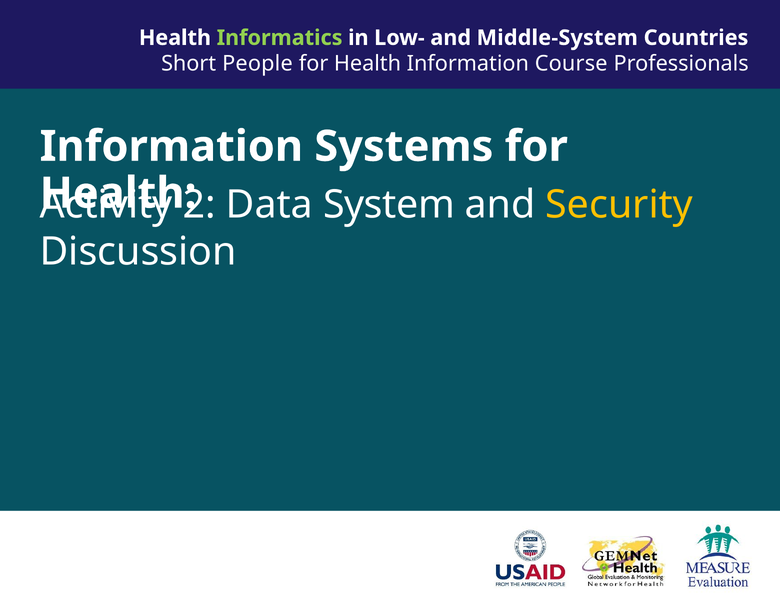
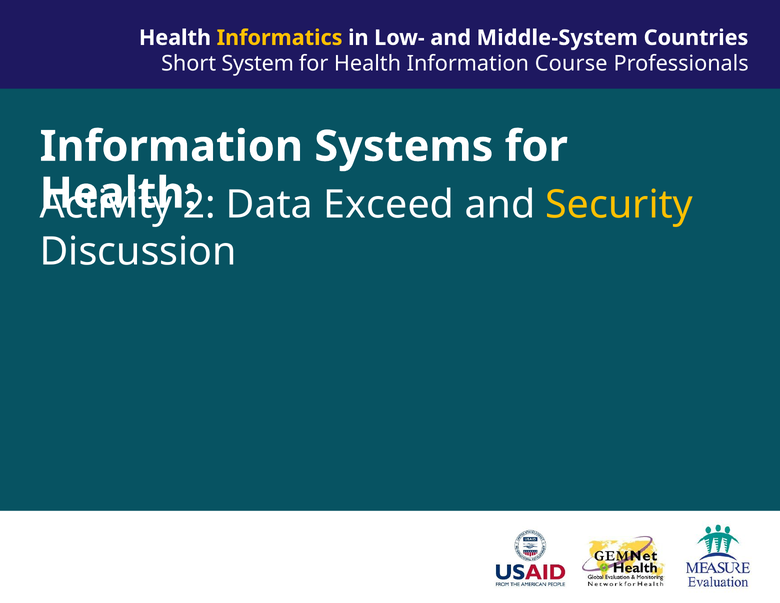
Informatics colour: light green -> yellow
People: People -> System
System: System -> Exceed
